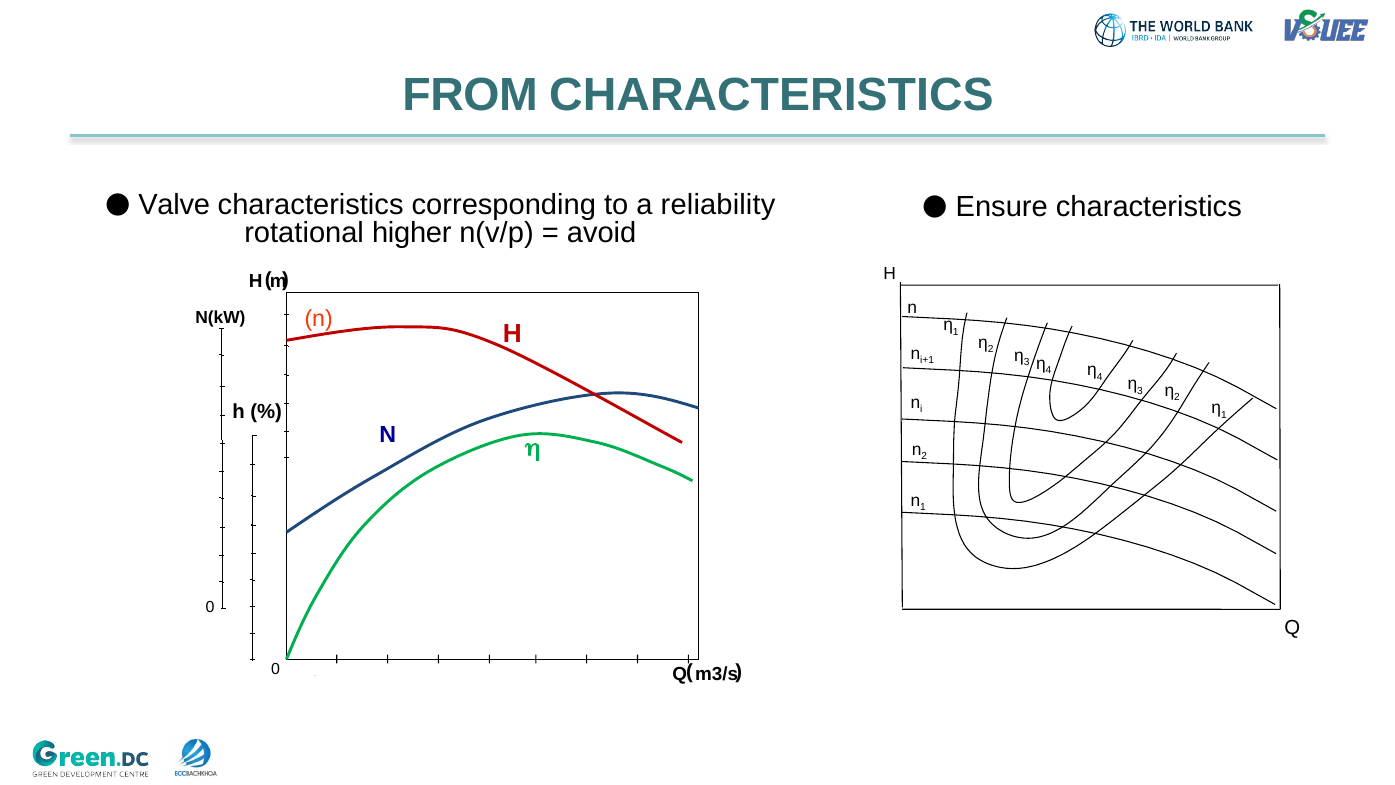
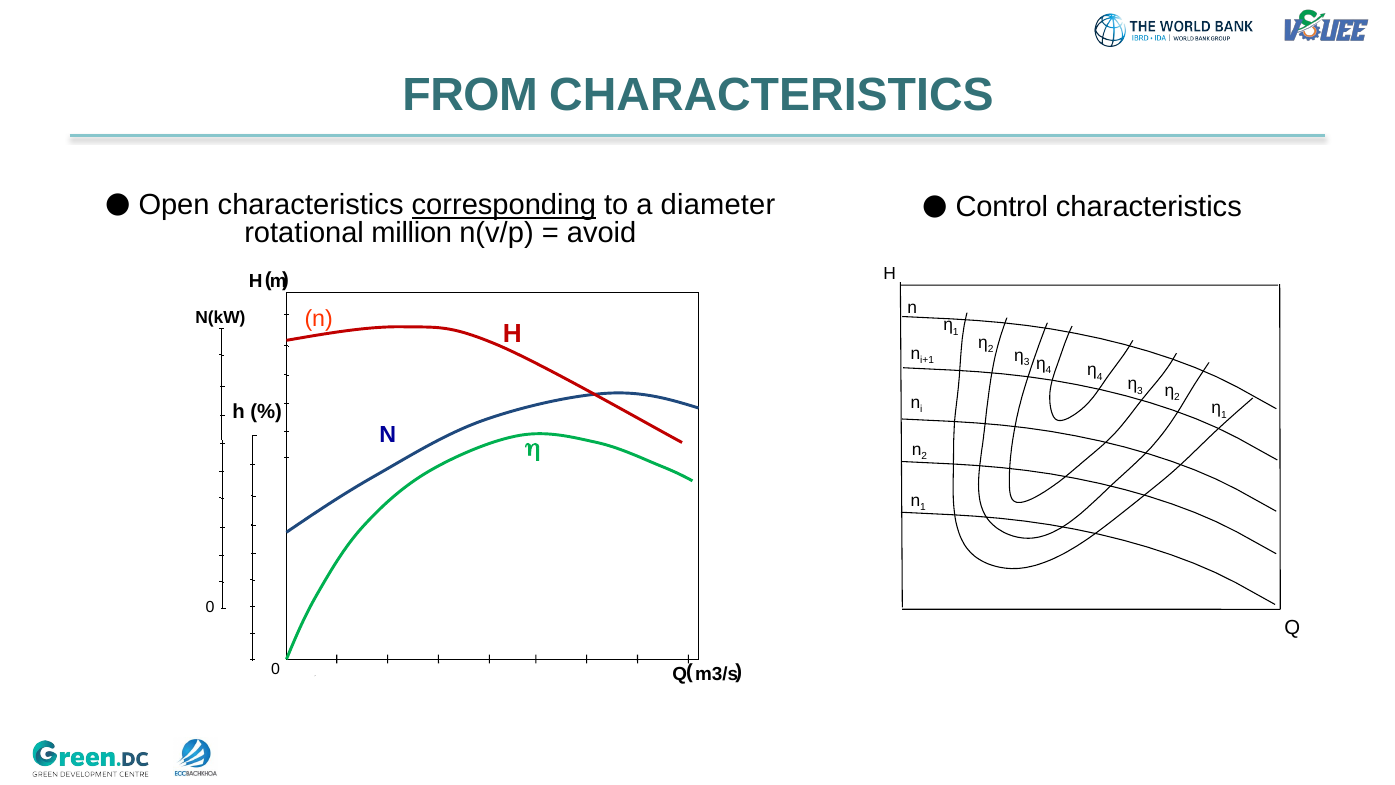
Valve: Valve -> Open
corresponding underline: none -> present
reliability: reliability -> diameter
Ensure: Ensure -> Control
higher: higher -> million
